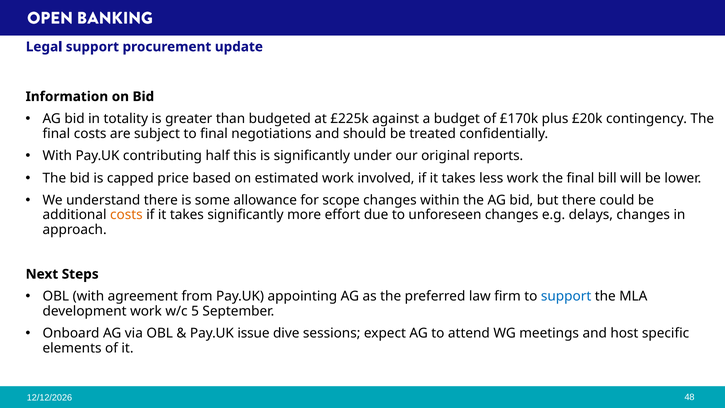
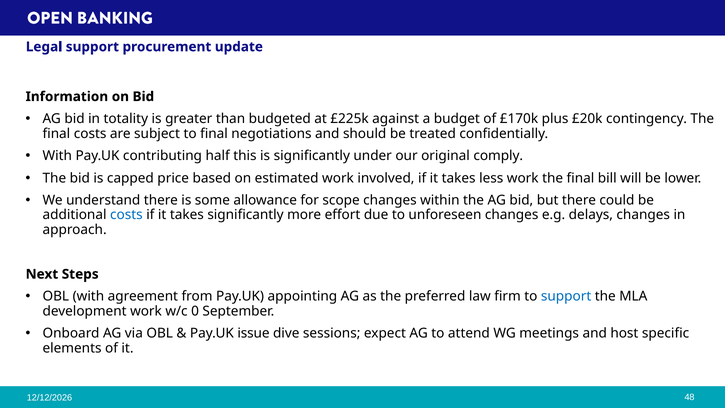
reports: reports -> comply
costs at (126, 215) colour: orange -> blue
5: 5 -> 0
